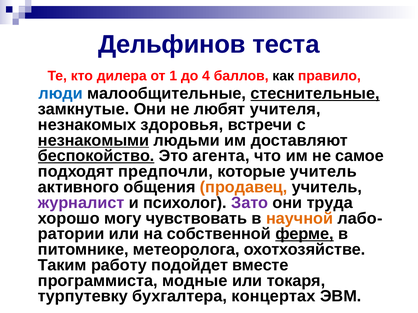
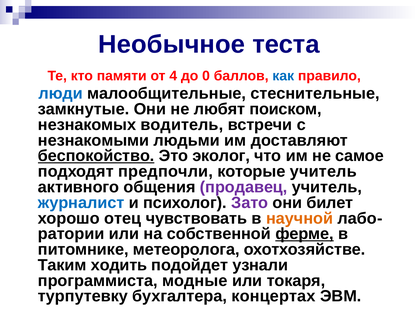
Дельфинов: Дельфинов -> Необычное
дилера: дилера -> памяти
1: 1 -> 4
4: 4 -> 0
как colour: black -> blue
стеснительные underline: present -> none
учителя: учителя -> поиском
здоровья: здоровья -> водитель
незнакомыми underline: present -> none
агента: агента -> эколог
продавец colour: orange -> purple
журналист colour: purple -> blue
труда: труда -> билет
могу: могу -> отец
работу: работу -> ходить
вместе: вместе -> узнали
